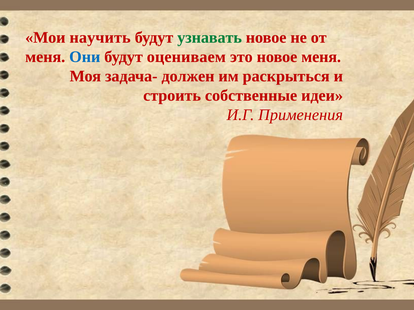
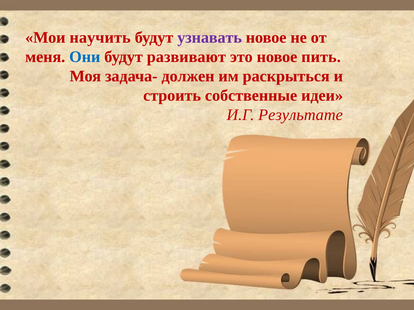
узнавать colour: green -> purple
оцениваем: оцениваем -> развивают
новое меня: меня -> пить
Применения: Применения -> Результате
